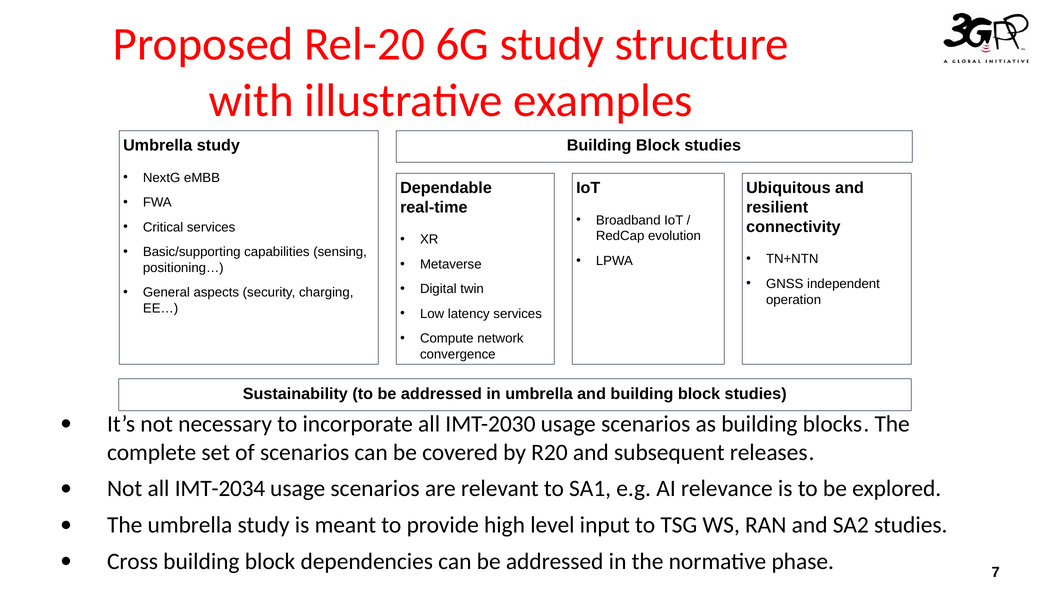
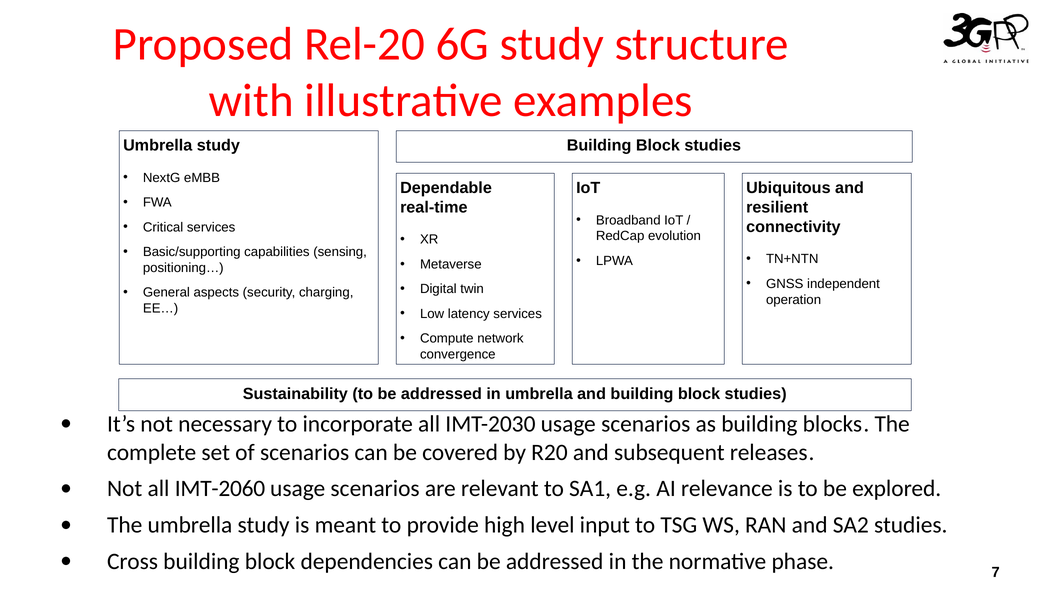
IMT-2034: IMT-2034 -> IMT-2060
